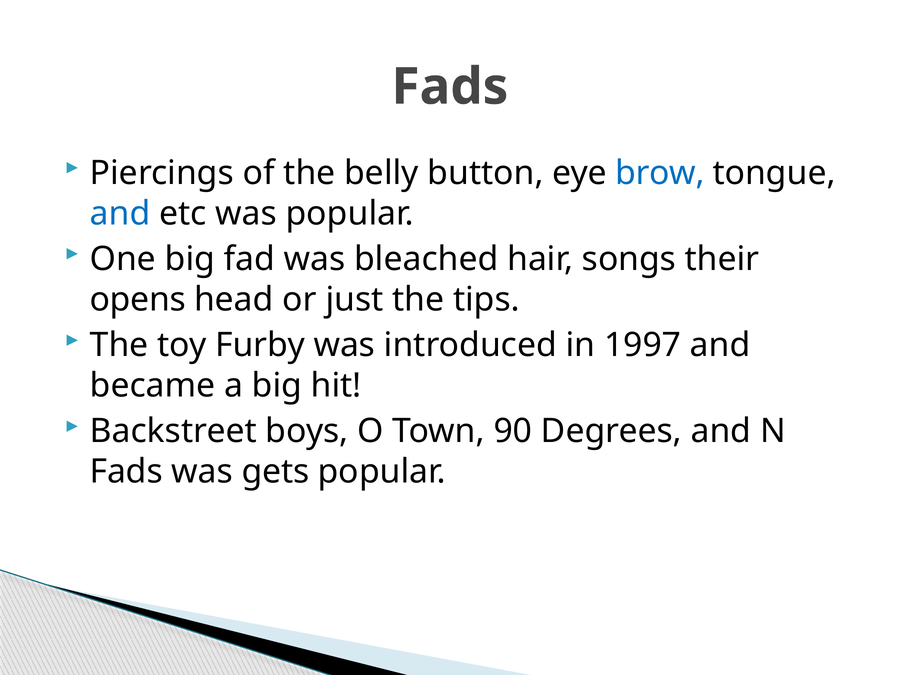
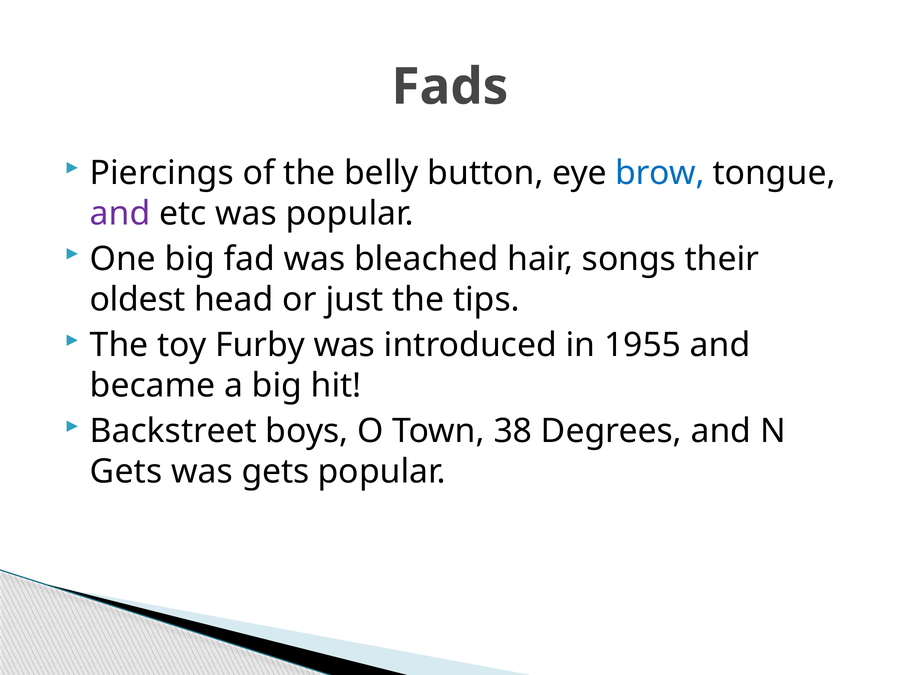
and at (120, 213) colour: blue -> purple
opens: opens -> oldest
1997: 1997 -> 1955
90: 90 -> 38
Fads at (126, 472): Fads -> Gets
